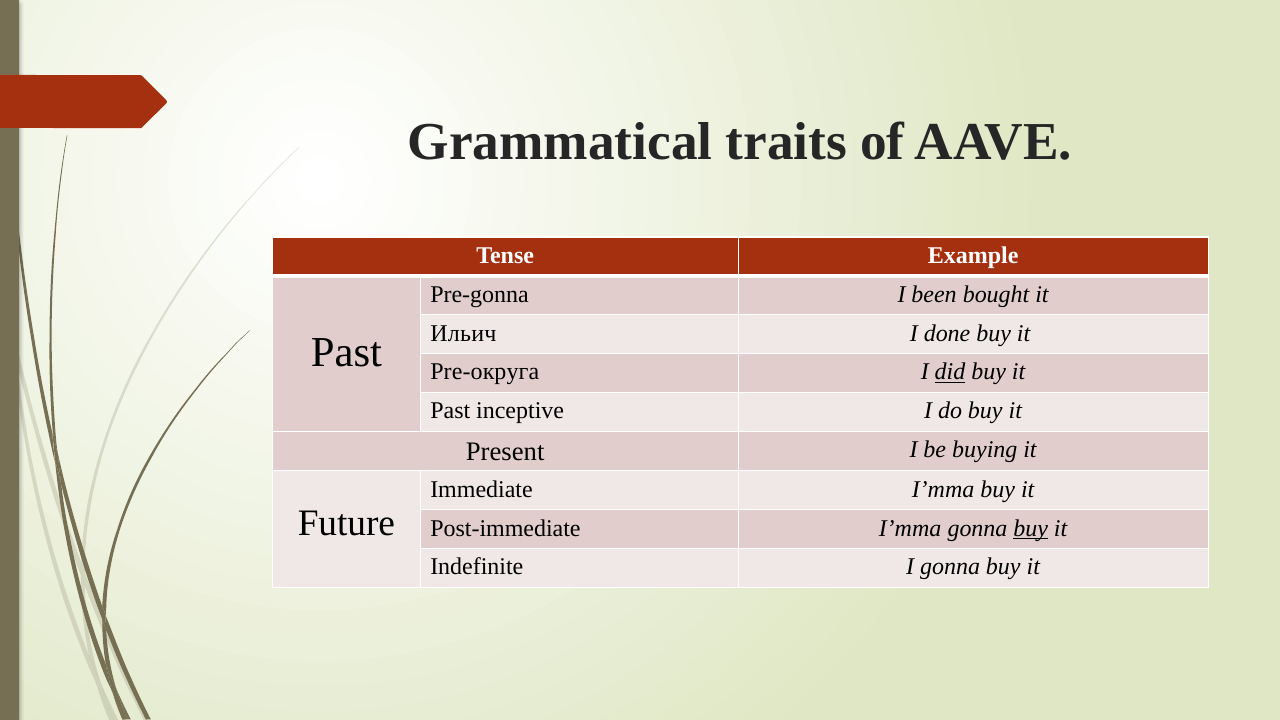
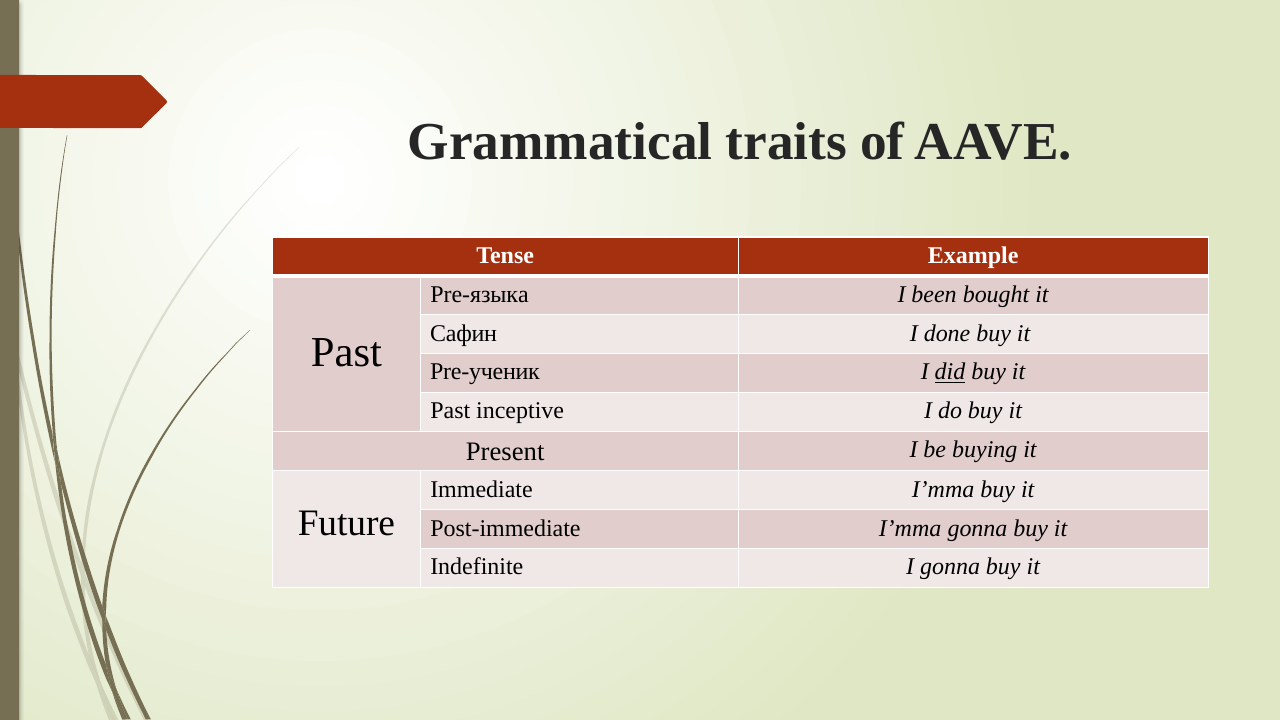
Pre-gonna: Pre-gonna -> Pre-языка
Ильич: Ильич -> Сафин
Pre-округа: Pre-округа -> Pre-ученик
buy at (1031, 528) underline: present -> none
